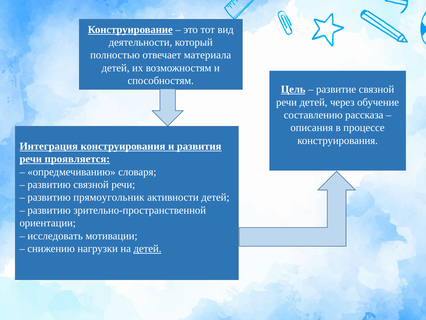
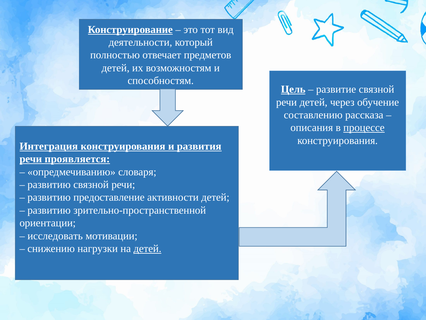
материала: материала -> предметов
процессе underline: none -> present
прямоугольник: прямоугольник -> предоставление
